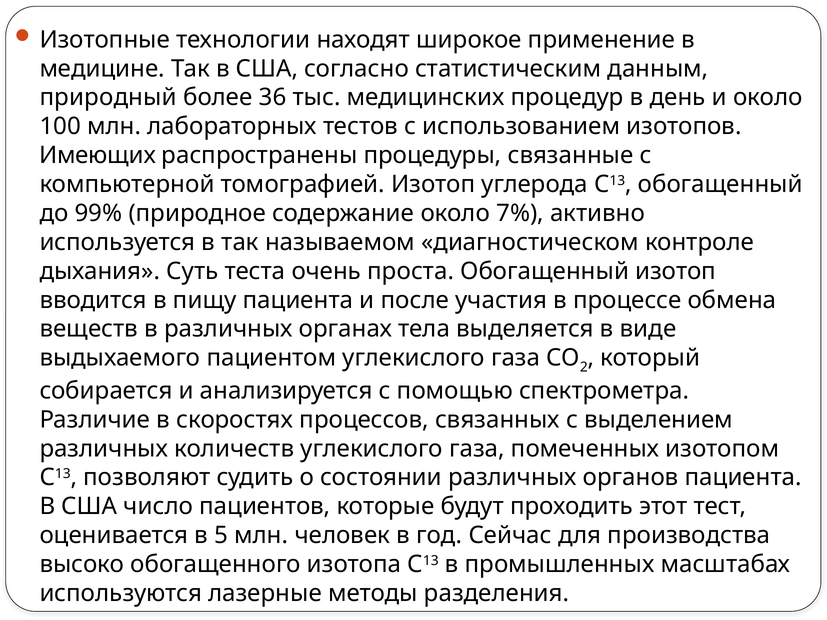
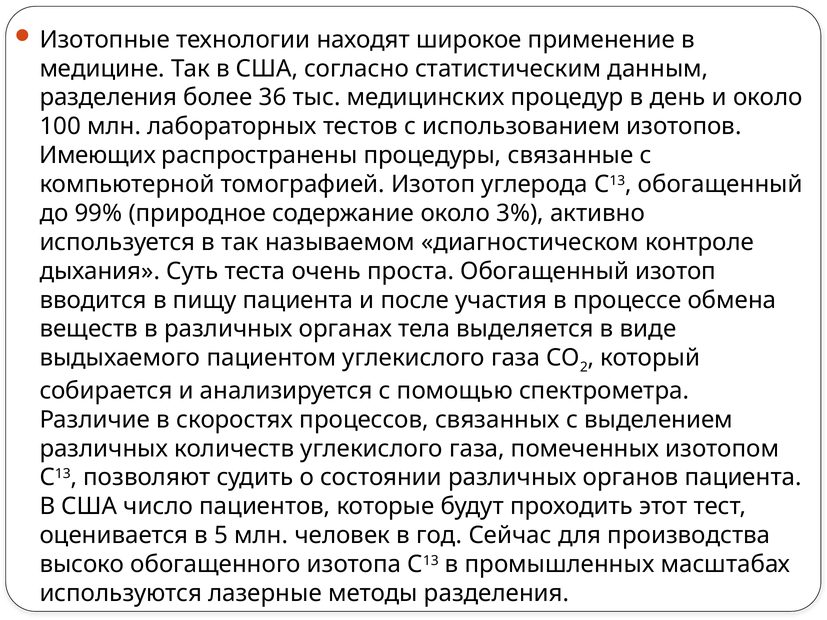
природный at (108, 98): природный -> разделения
7%: 7% -> 3%
